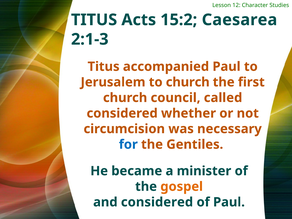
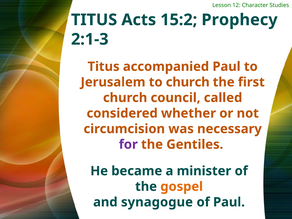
Caesarea: Caesarea -> Prophecy
for colour: blue -> purple
and considered: considered -> synagogue
